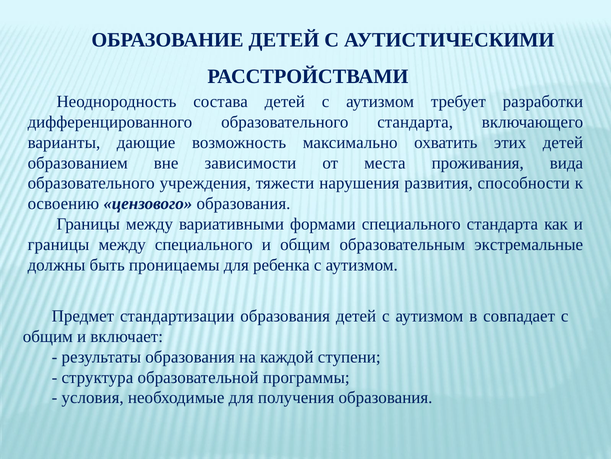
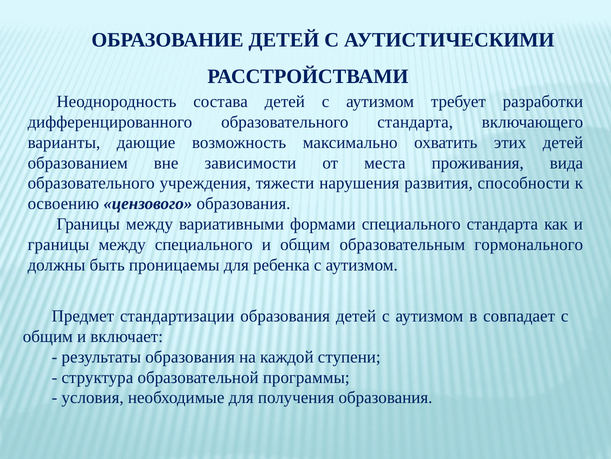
экстремальные: экстремальные -> гормонального
